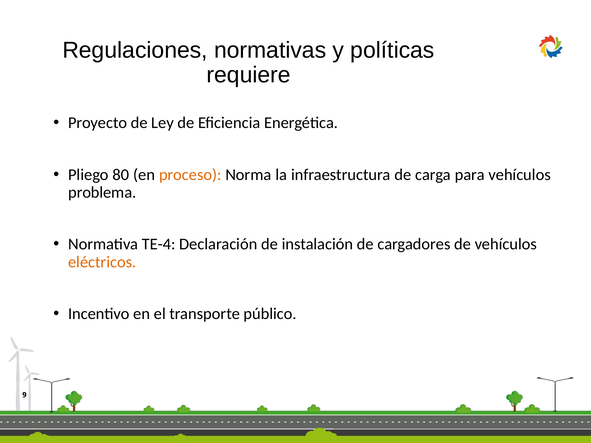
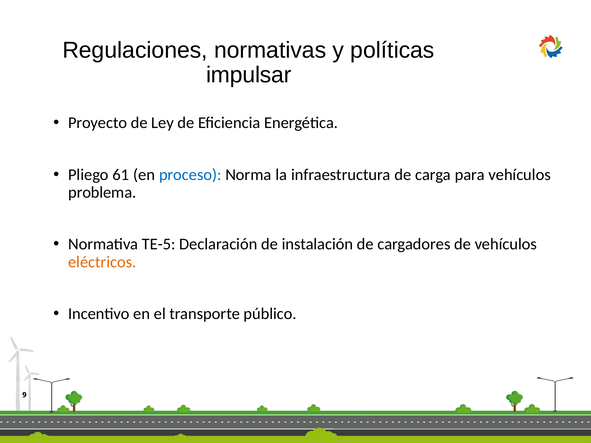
requiere: requiere -> impulsar
80: 80 -> 61
proceso colour: orange -> blue
TE-4: TE-4 -> TE-5
